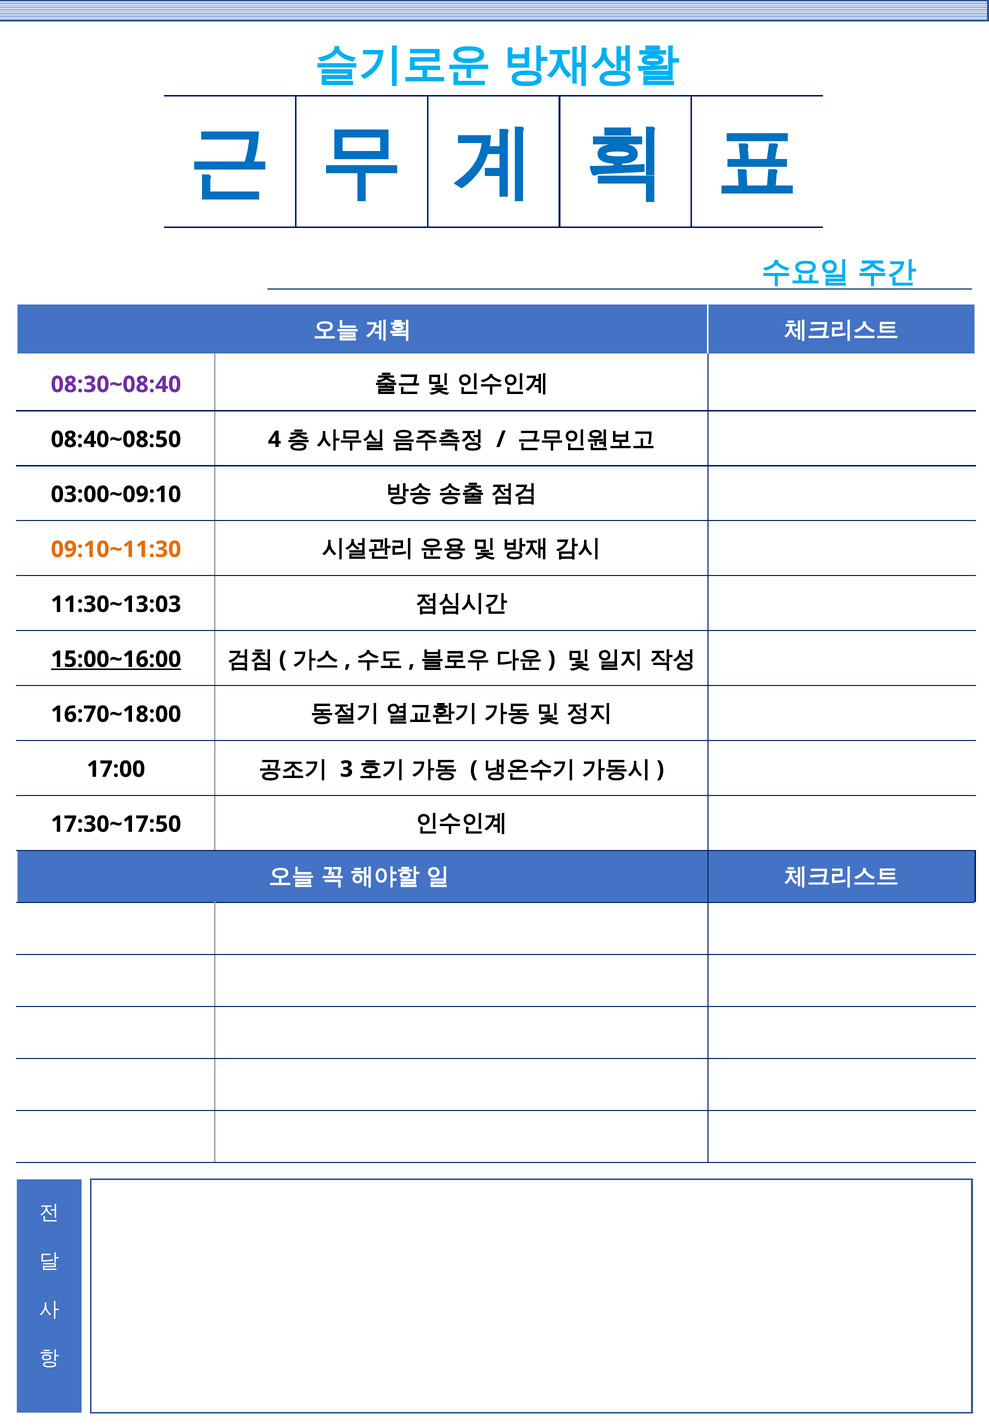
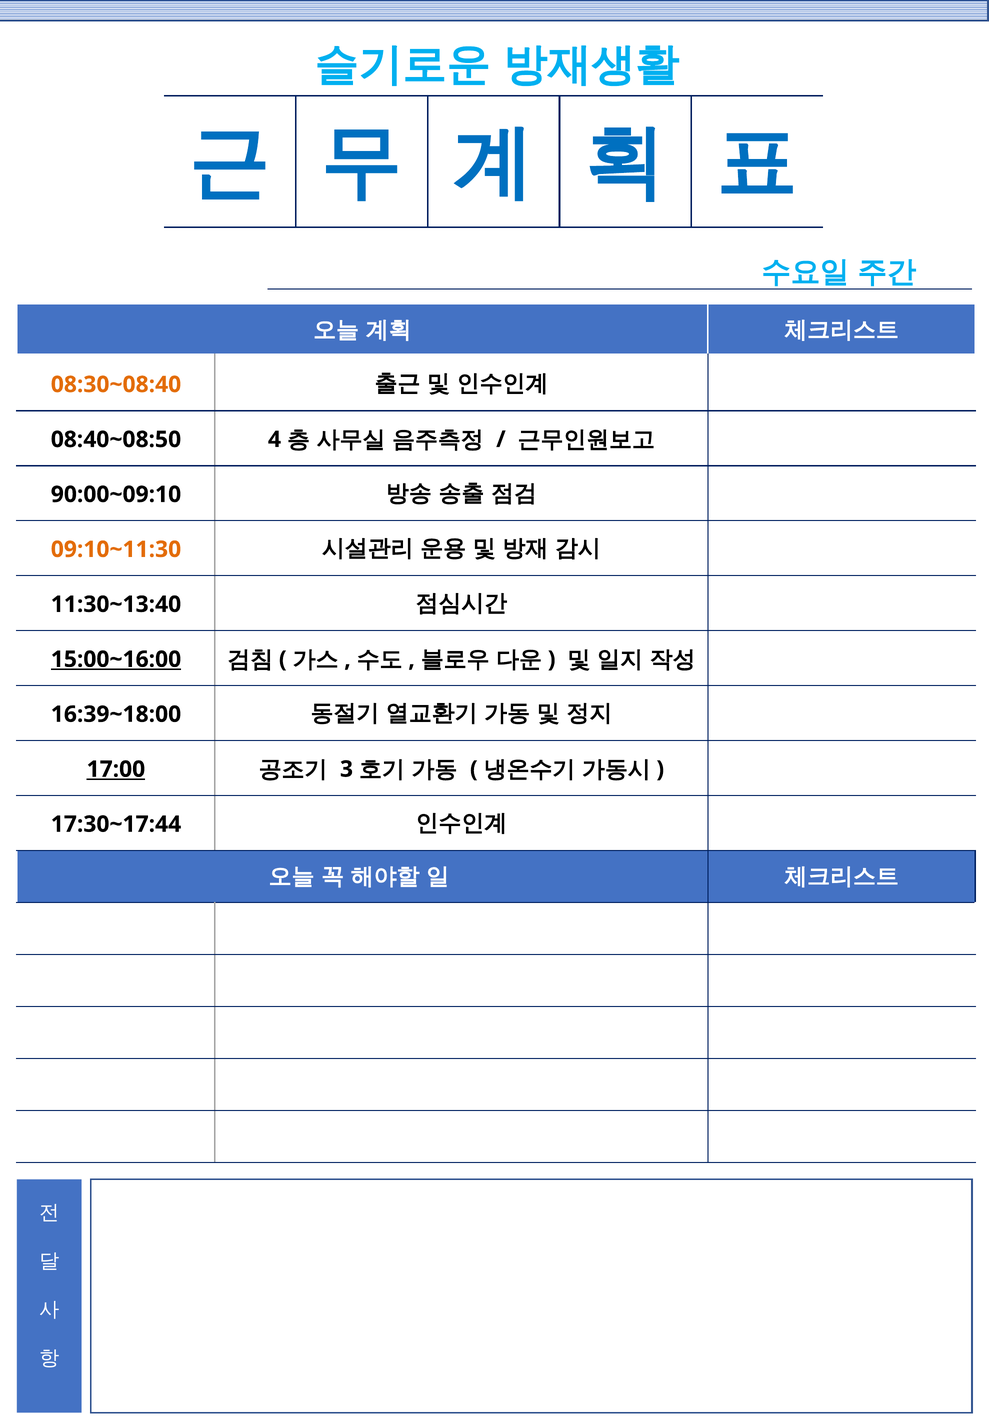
08:30~08:40 colour: purple -> orange
03:00~09:10: 03:00~09:10 -> 90:00~09:10
11:30~13:03: 11:30~13:03 -> 11:30~13:40
16:70~18:00: 16:70~18:00 -> 16:39~18:00
17:00 underline: none -> present
17:30~17:50: 17:30~17:50 -> 17:30~17:44
